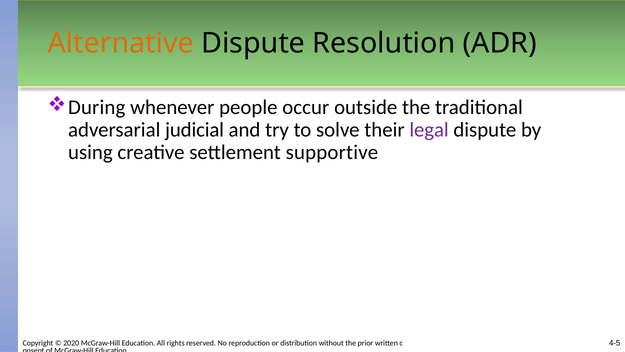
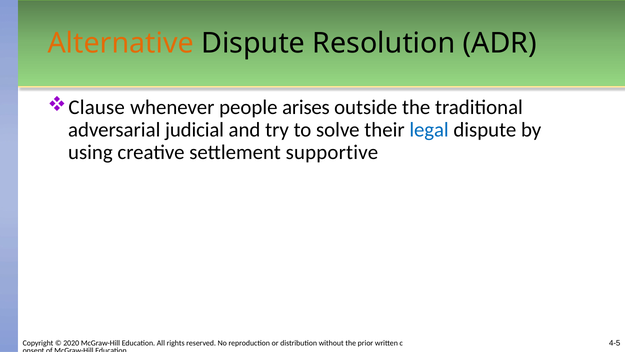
During: During -> Clause
occur: occur -> arises
legal colour: purple -> blue
